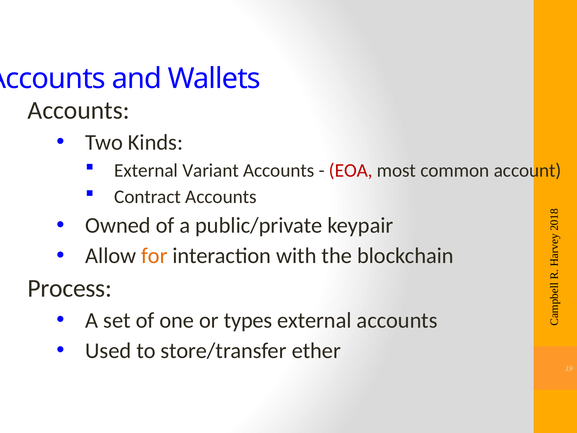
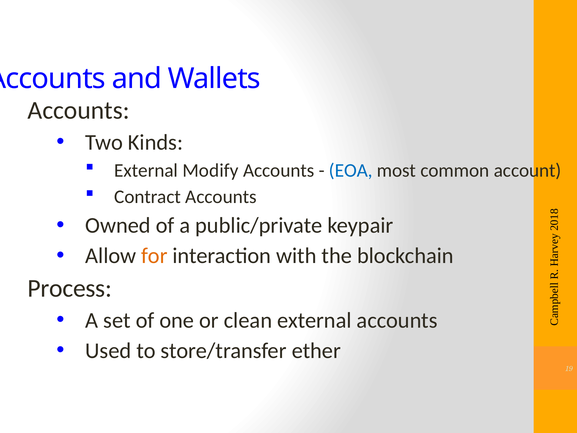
Variant: Variant -> Modify
EOA colour: red -> blue
types: types -> clean
